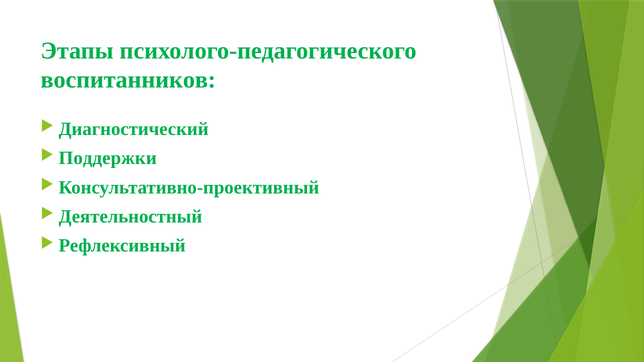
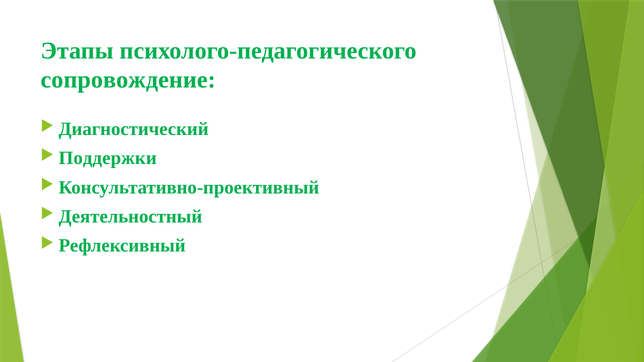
воспитанников: воспитанников -> сопровождение
